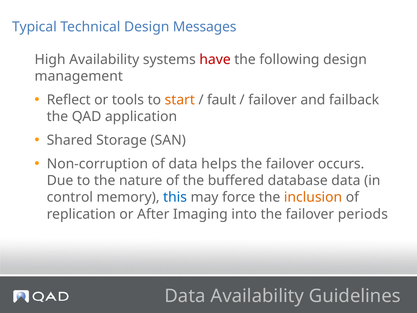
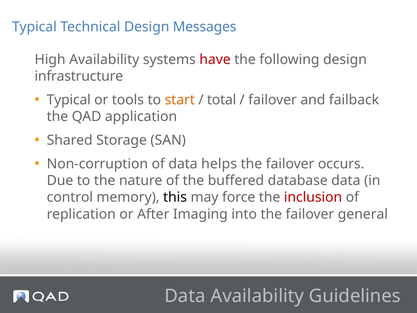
management: management -> infrastructure
Reflect at (69, 100): Reflect -> Typical
fault: fault -> total
this colour: blue -> black
inclusion colour: orange -> red
periods: periods -> general
